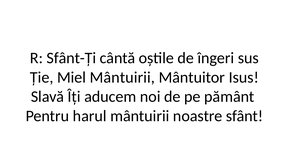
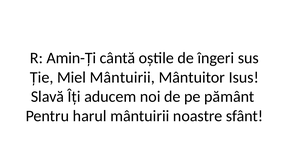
Sfânt-Ți: Sfânt-Ți -> Amin-Ți
